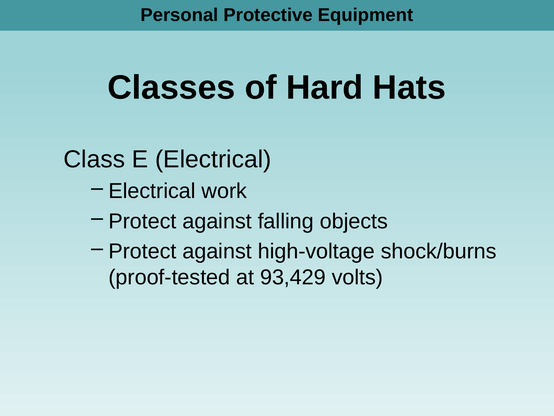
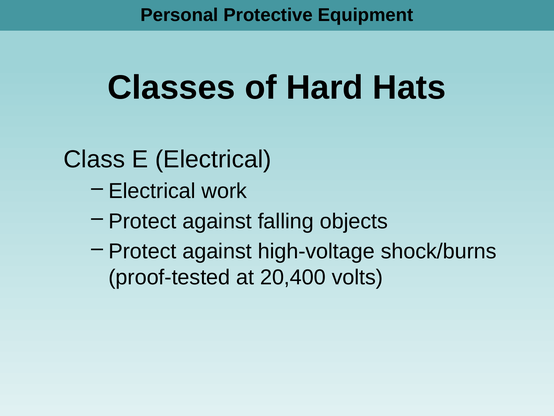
93,429: 93,429 -> 20,400
